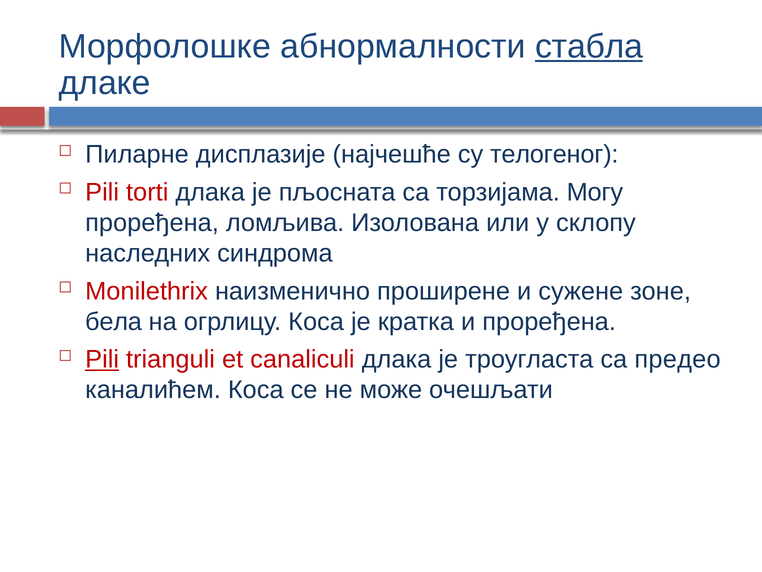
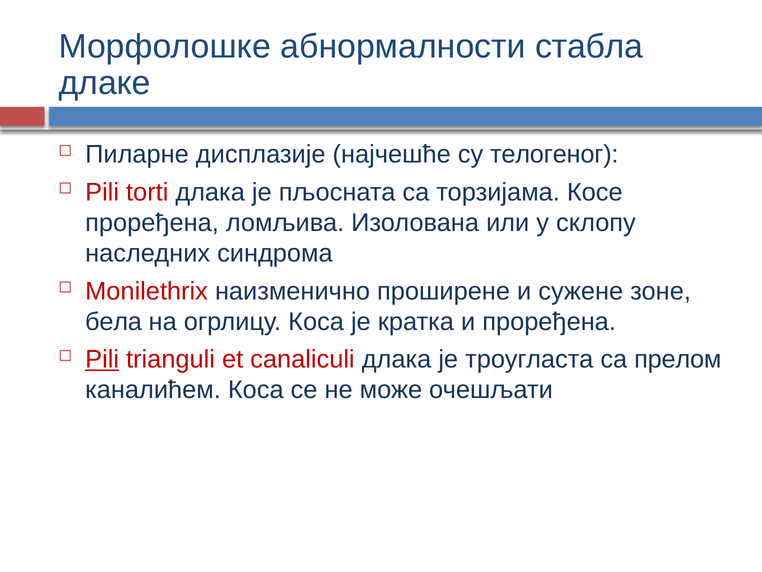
стабла underline: present -> none
Могу: Могу -> Косе
предео: предео -> прелом
